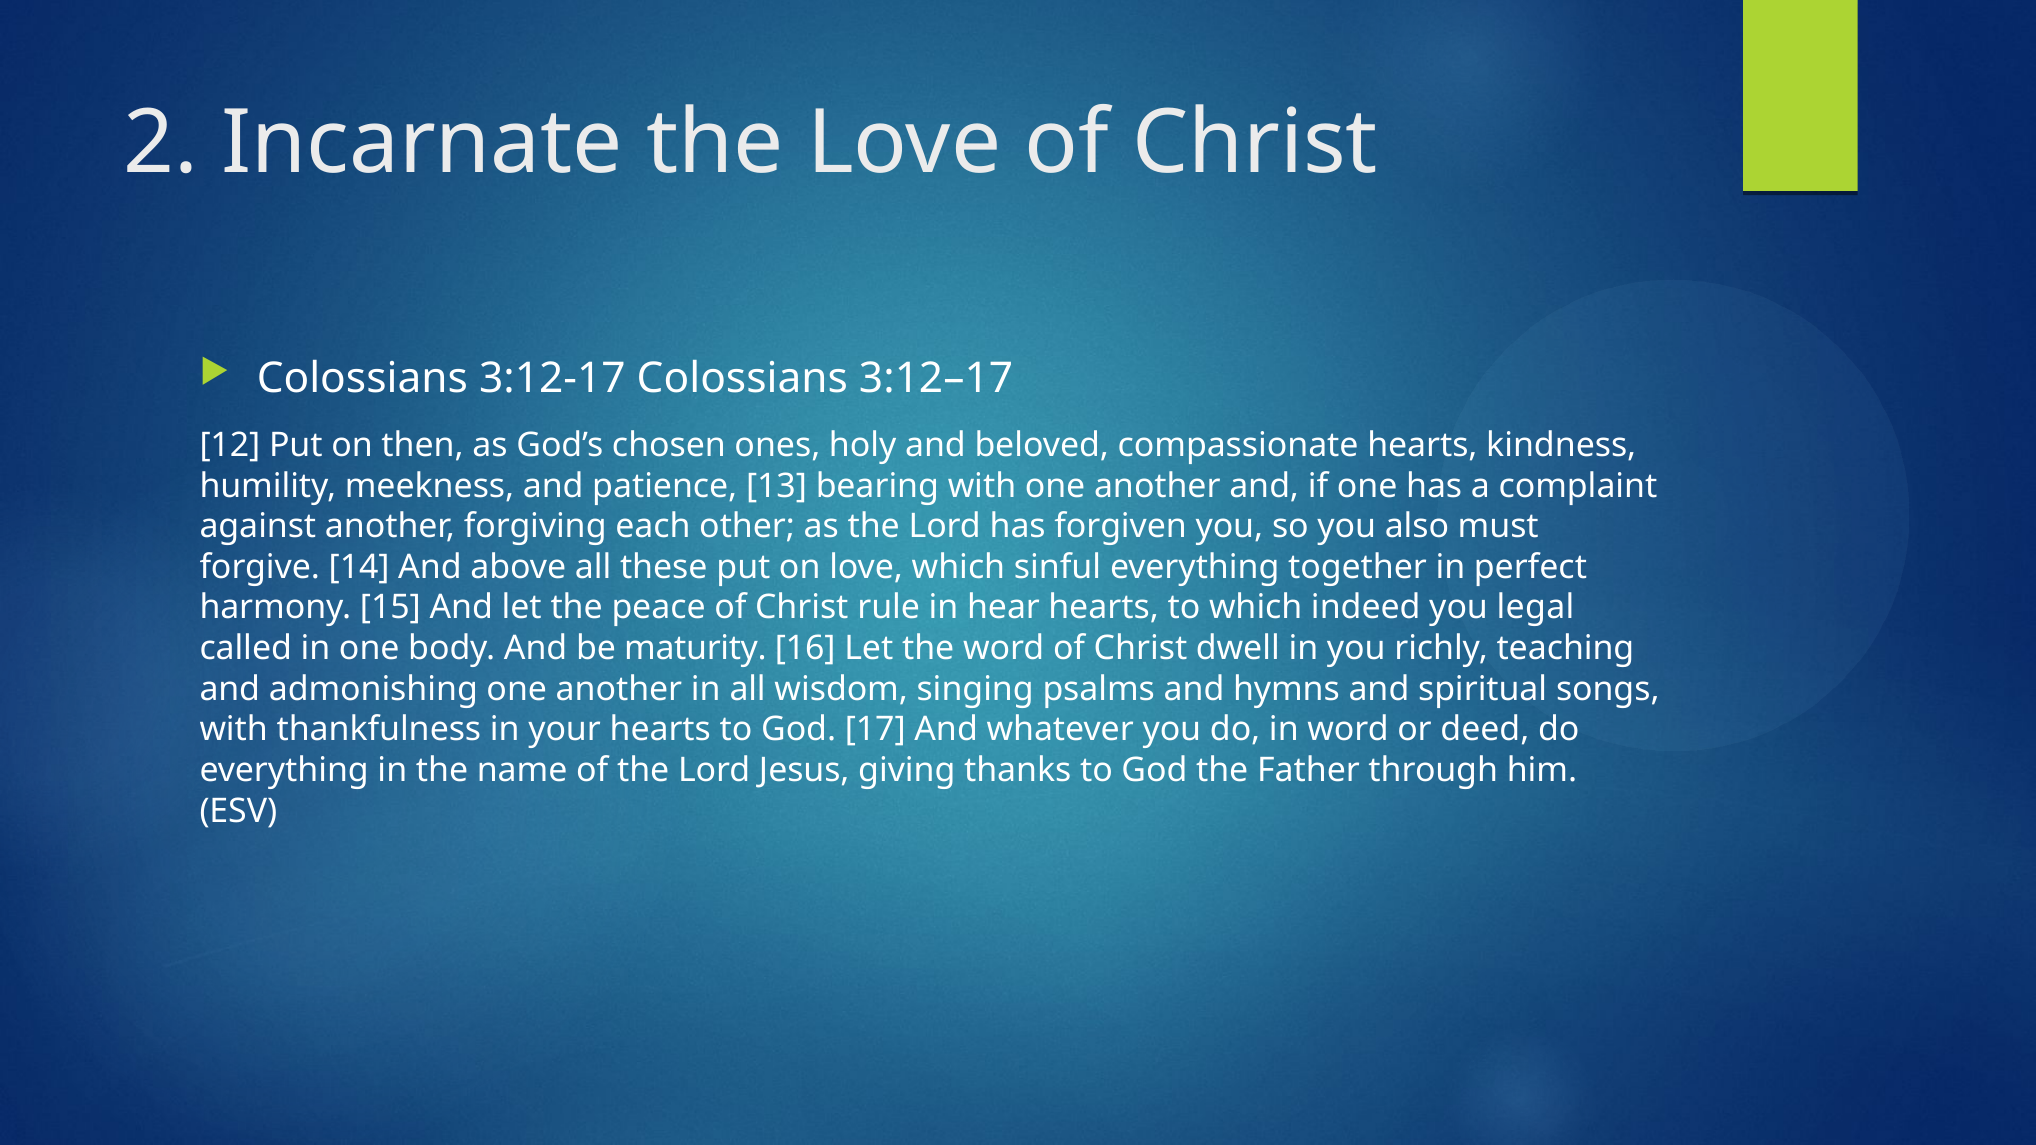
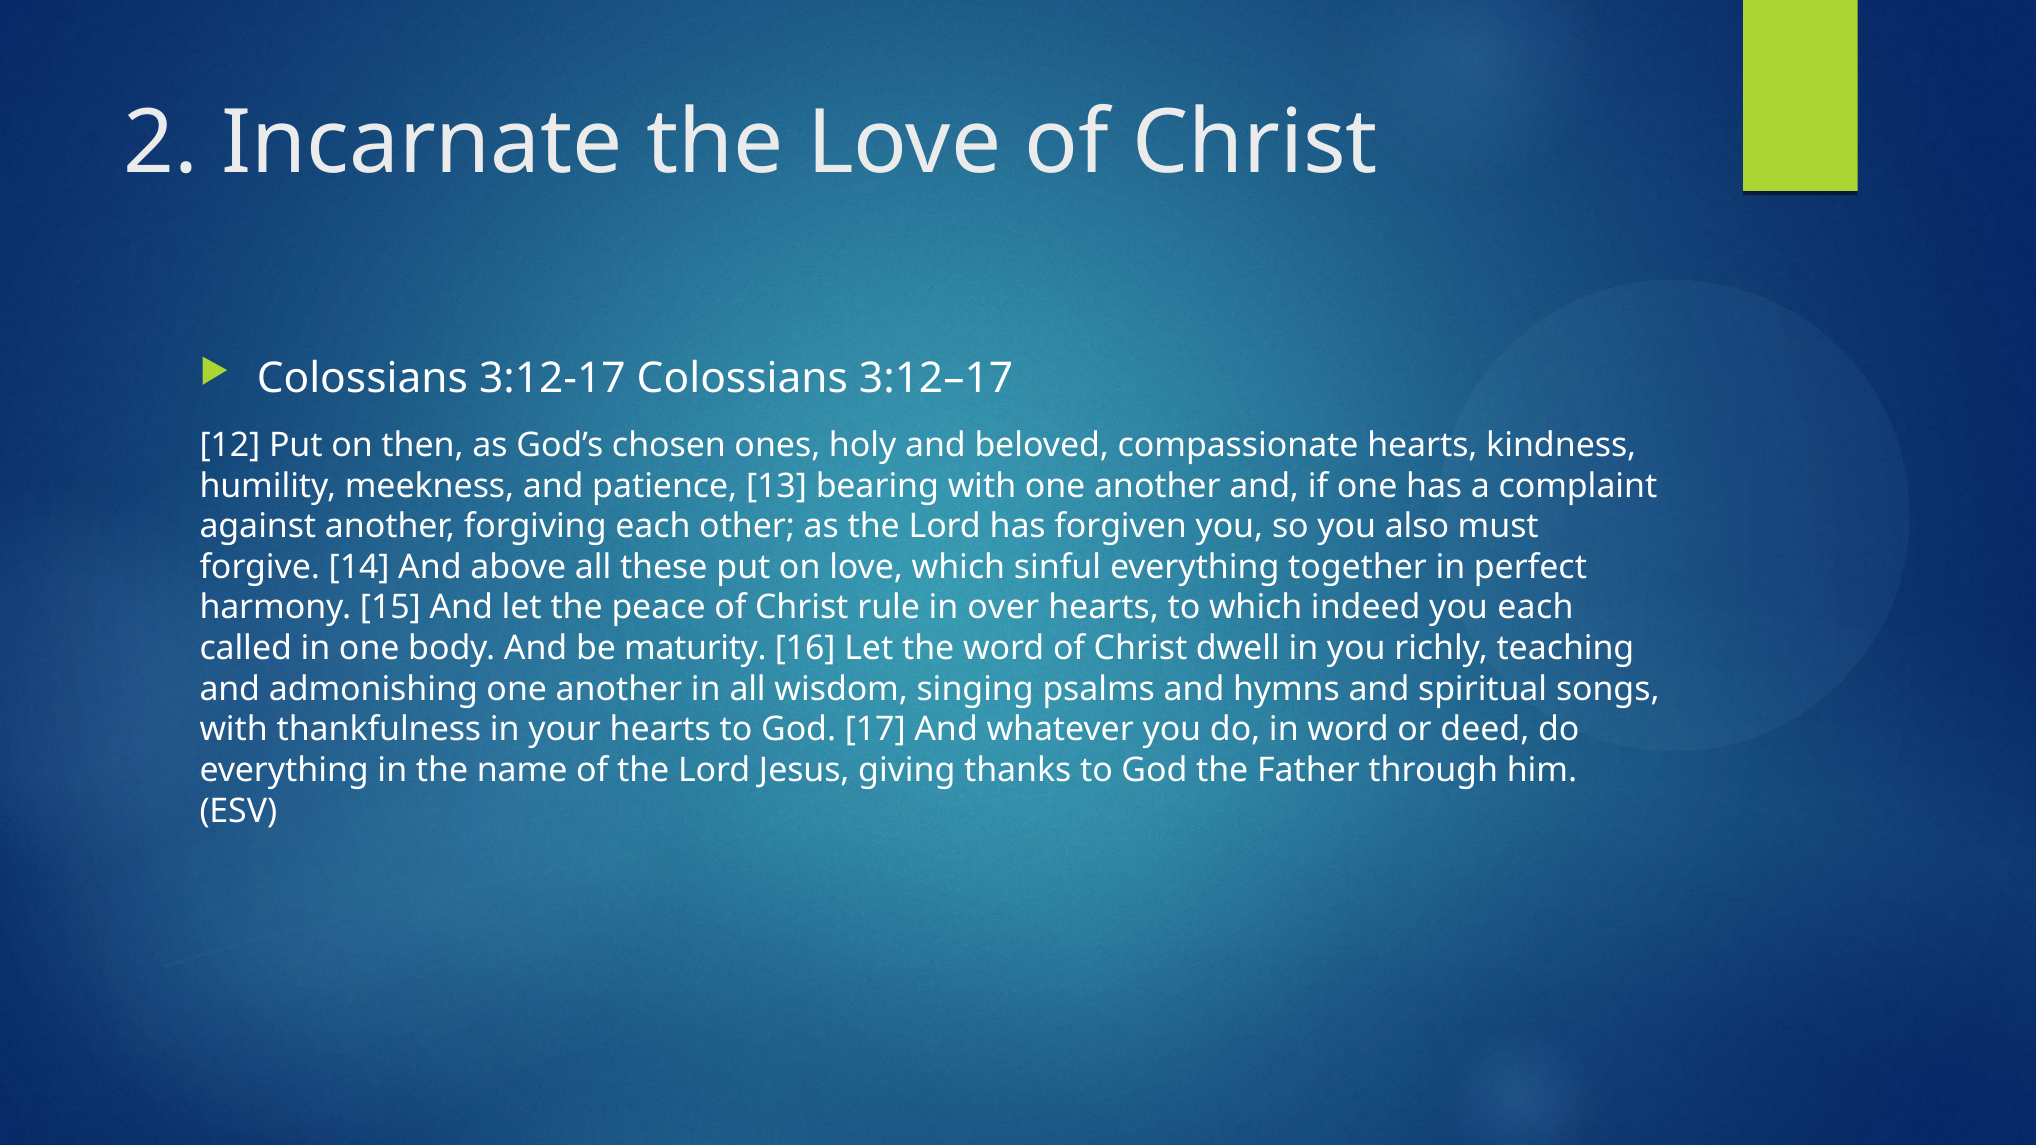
hear: hear -> over
you legal: legal -> each
